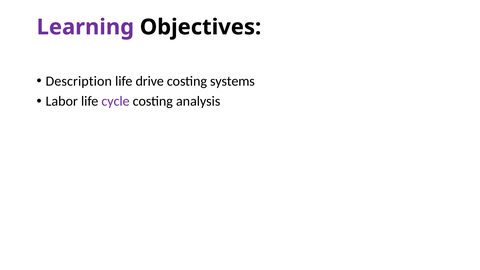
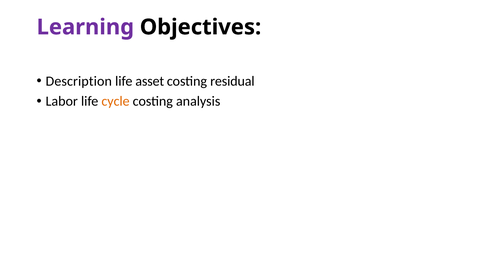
drive: drive -> asset
systems: systems -> residual
cycle colour: purple -> orange
